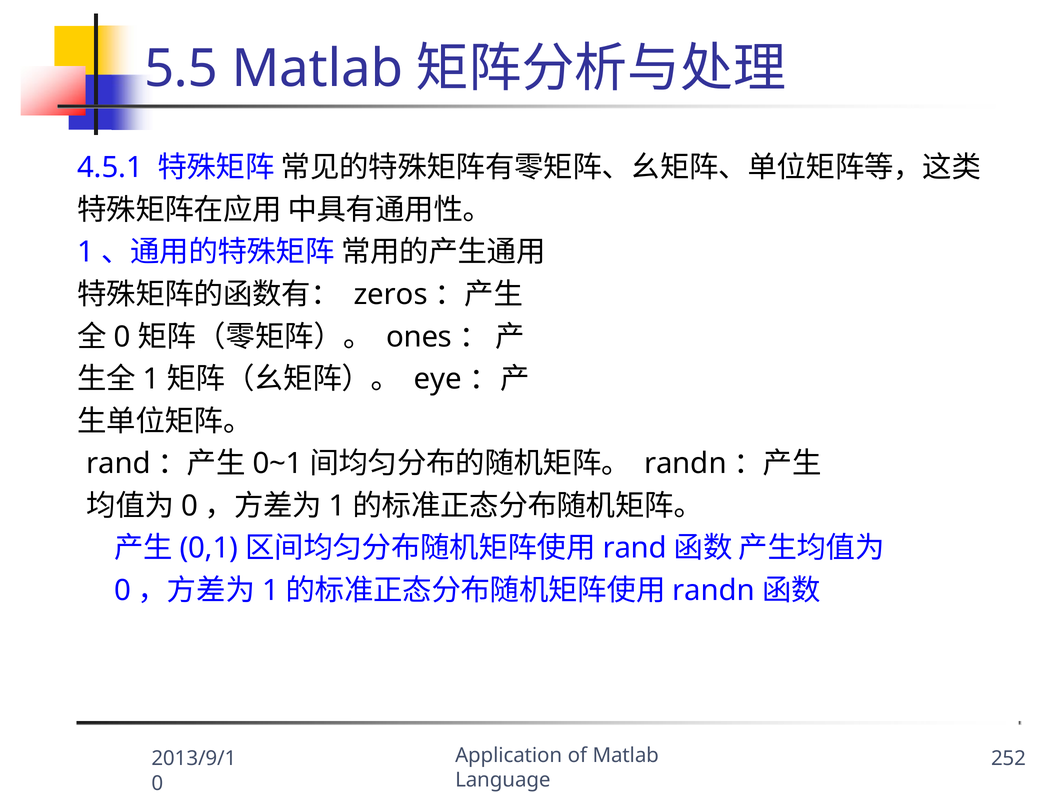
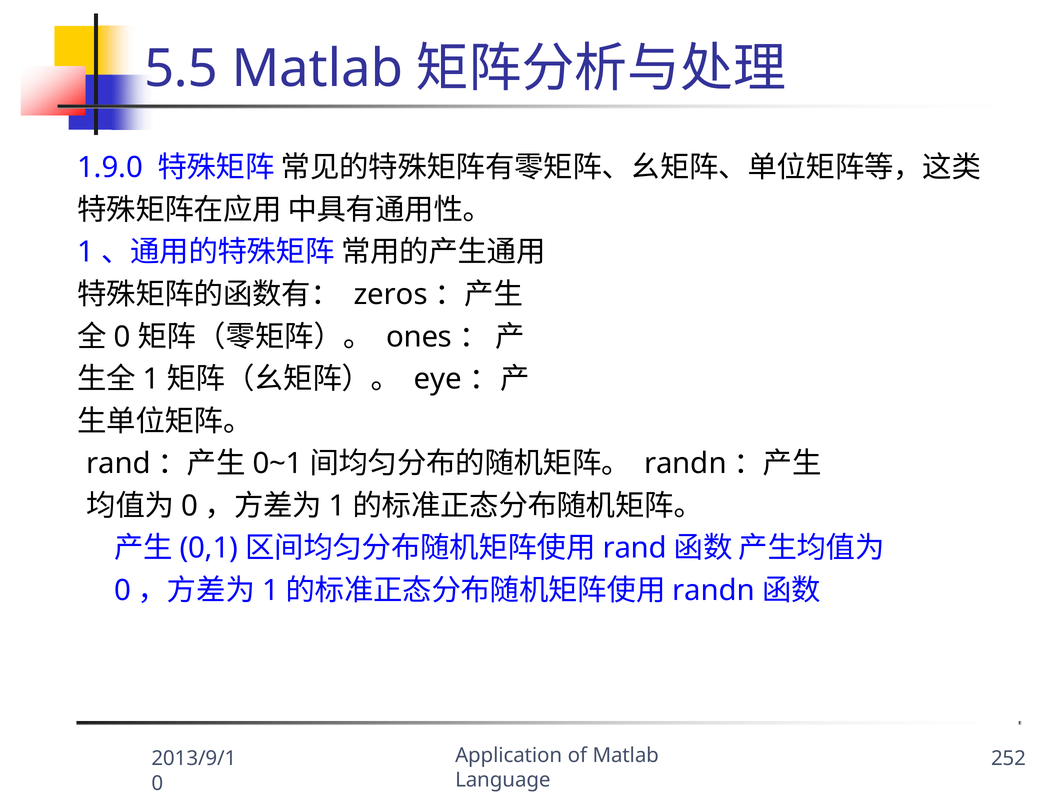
4.5.1: 4.5.1 -> 1.9.0
